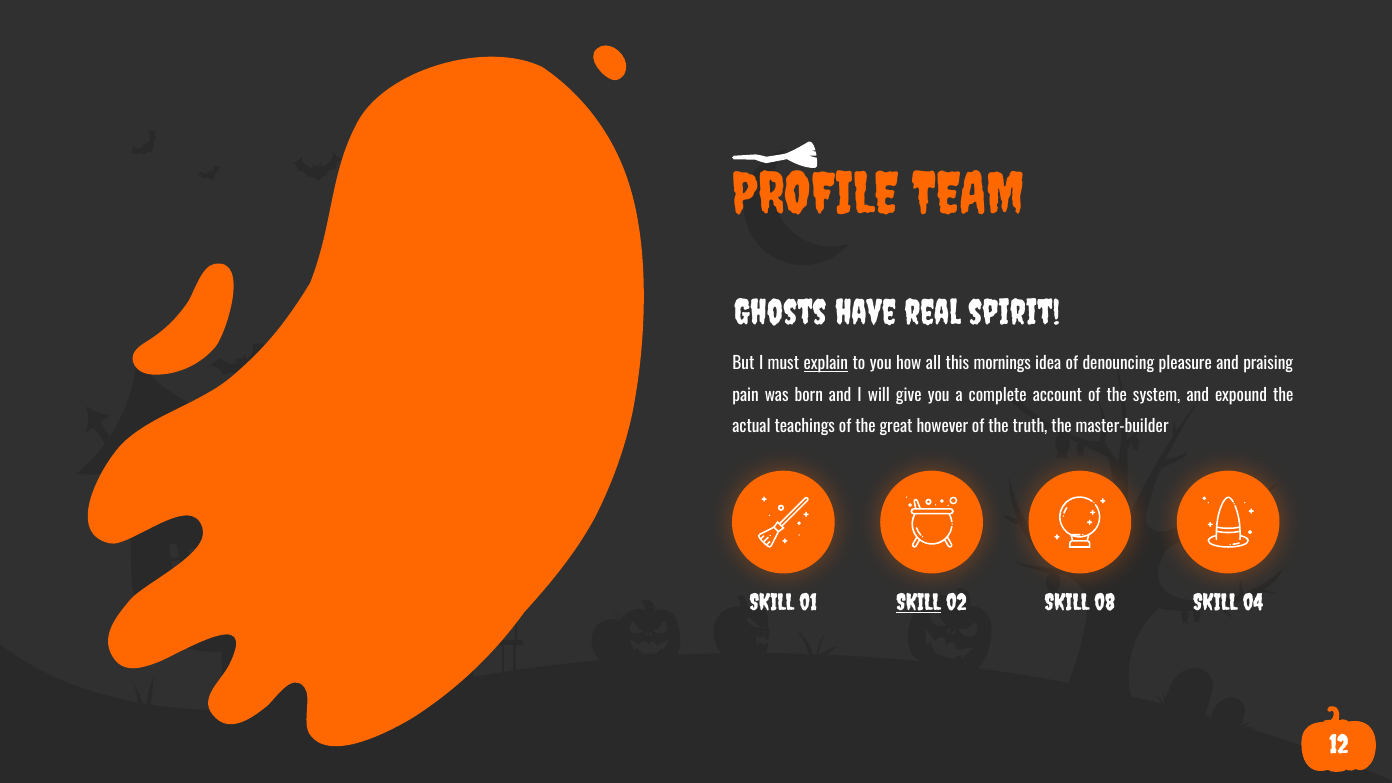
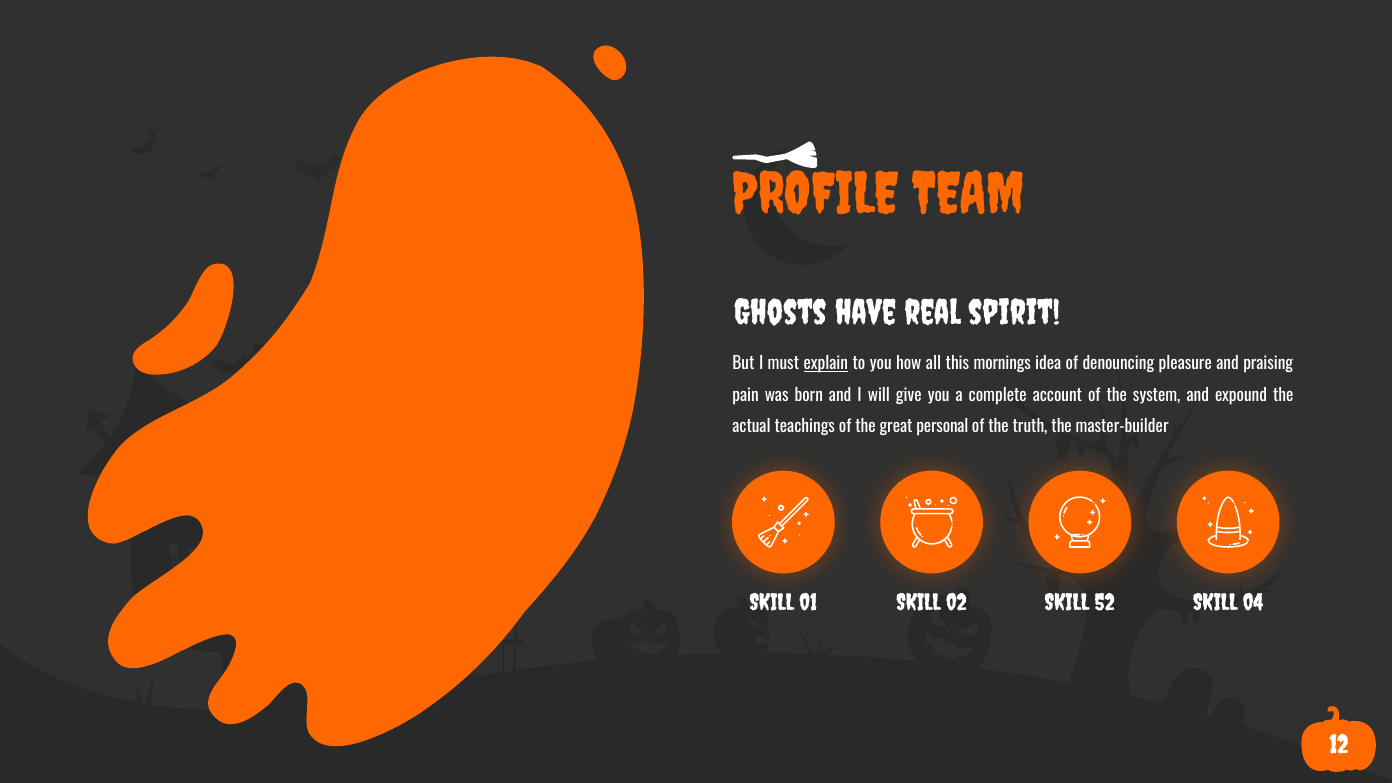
however: however -> personal
SKILL at (919, 603) underline: present -> none
08: 08 -> 52
